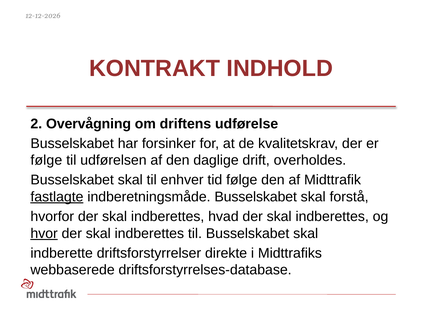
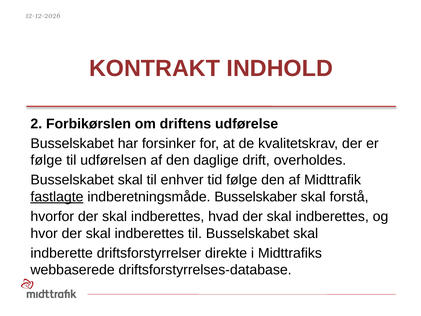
Overvågning: Overvågning -> Forbikørslen
indberetningsmåde Busselskabet: Busselskabet -> Busselskaber
hvor underline: present -> none
